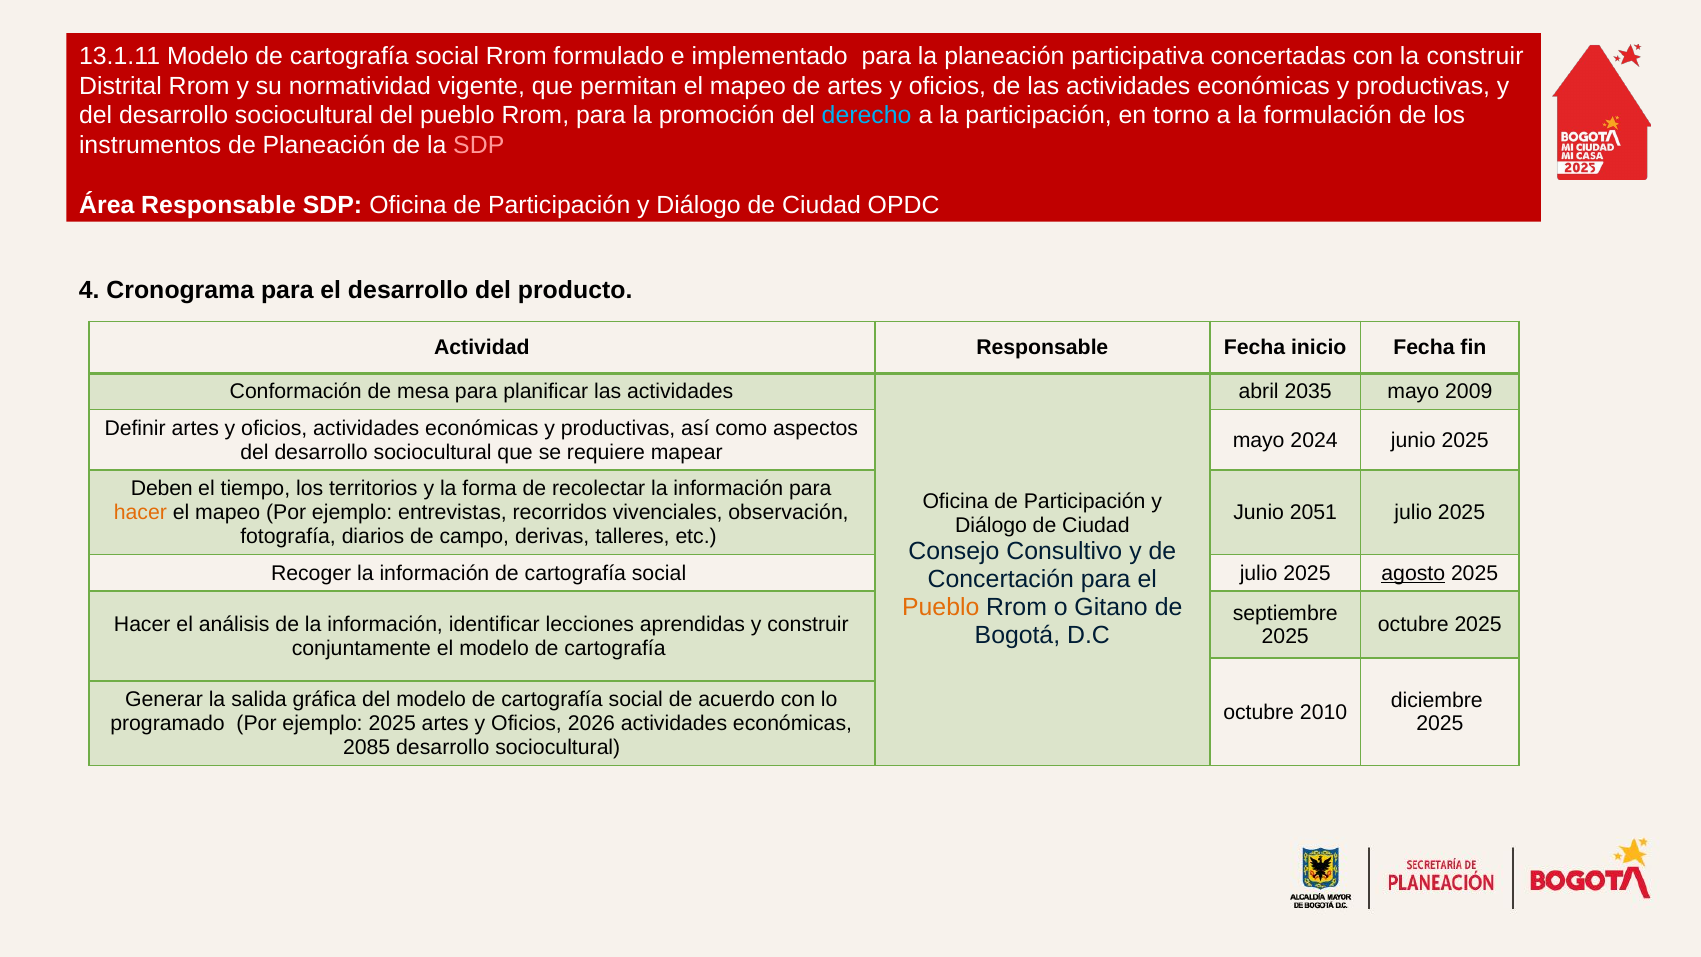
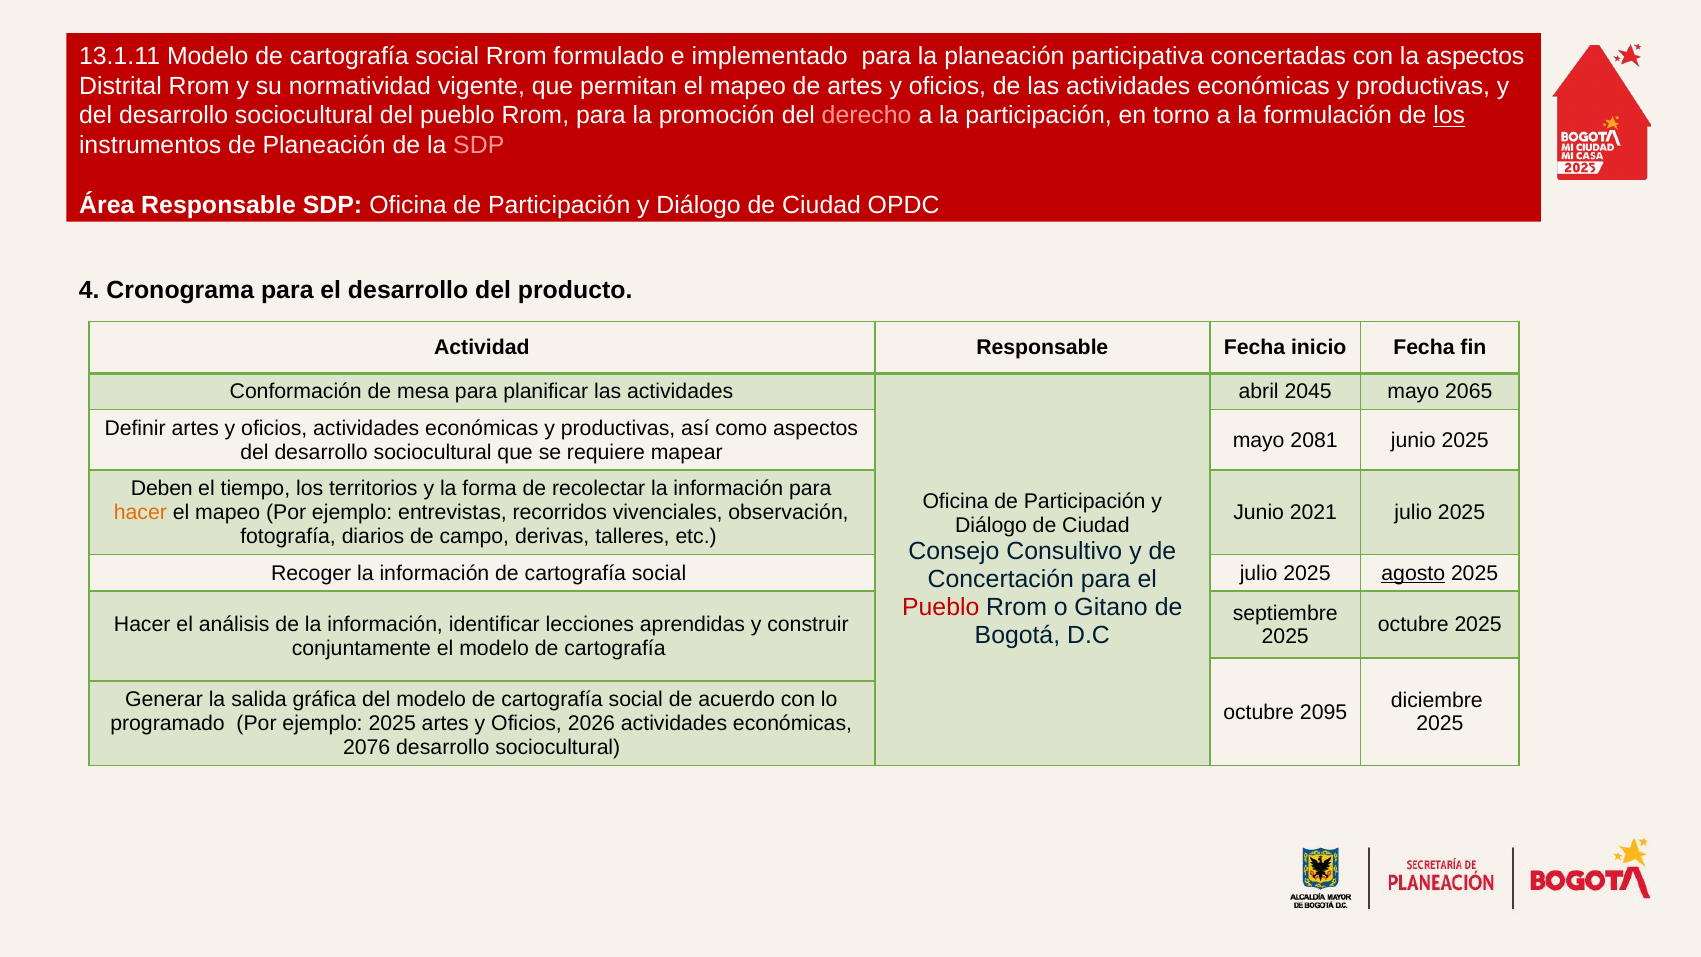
la construir: construir -> aspectos
derecho colour: light blue -> pink
los at (1449, 116) underline: none -> present
2035: 2035 -> 2045
2009: 2009 -> 2065
2024: 2024 -> 2081
2051: 2051 -> 2021
Pueblo at (941, 607) colour: orange -> red
2010: 2010 -> 2095
2085: 2085 -> 2076
